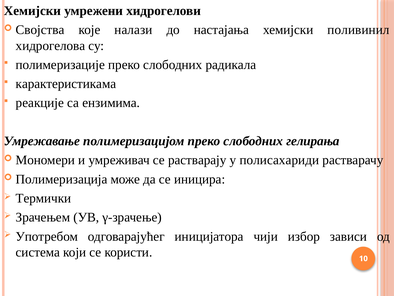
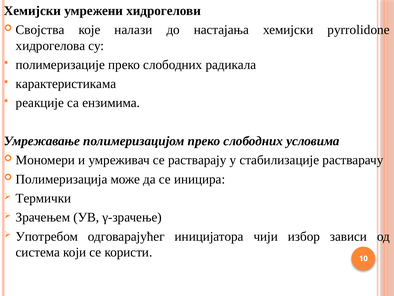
поливинил: поливинил -> pyrrolidone
гелирања: гелирања -> условима
полисахариди: полисахариди -> стабилизације
